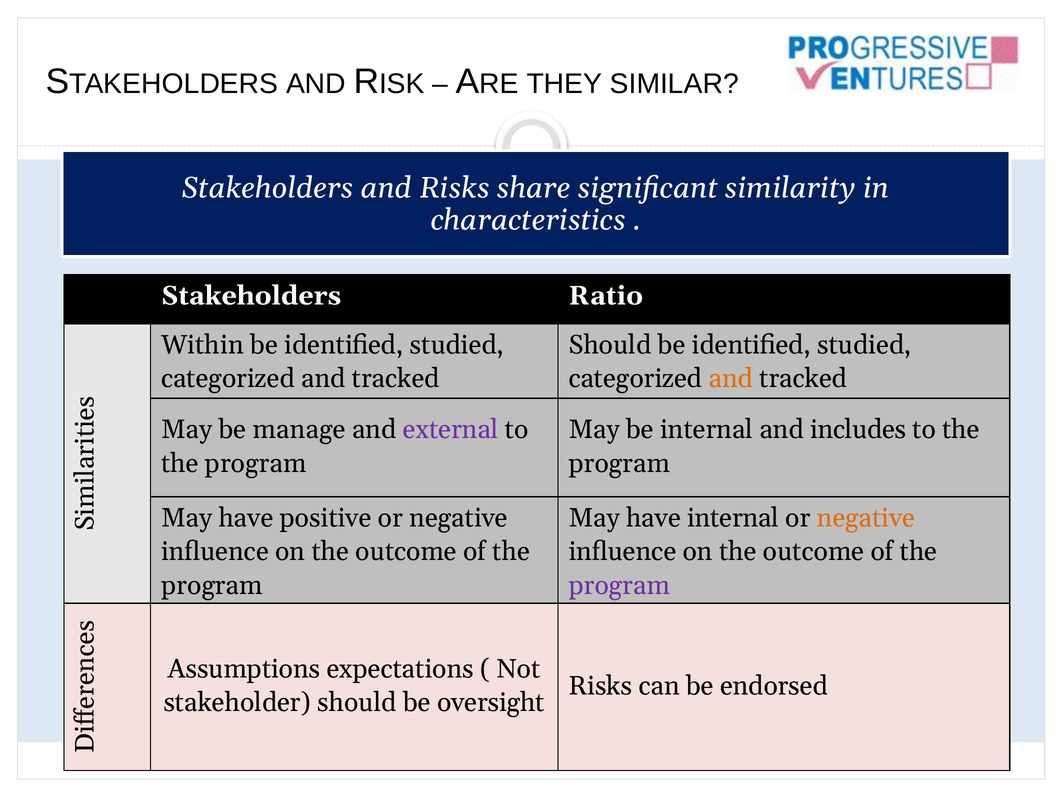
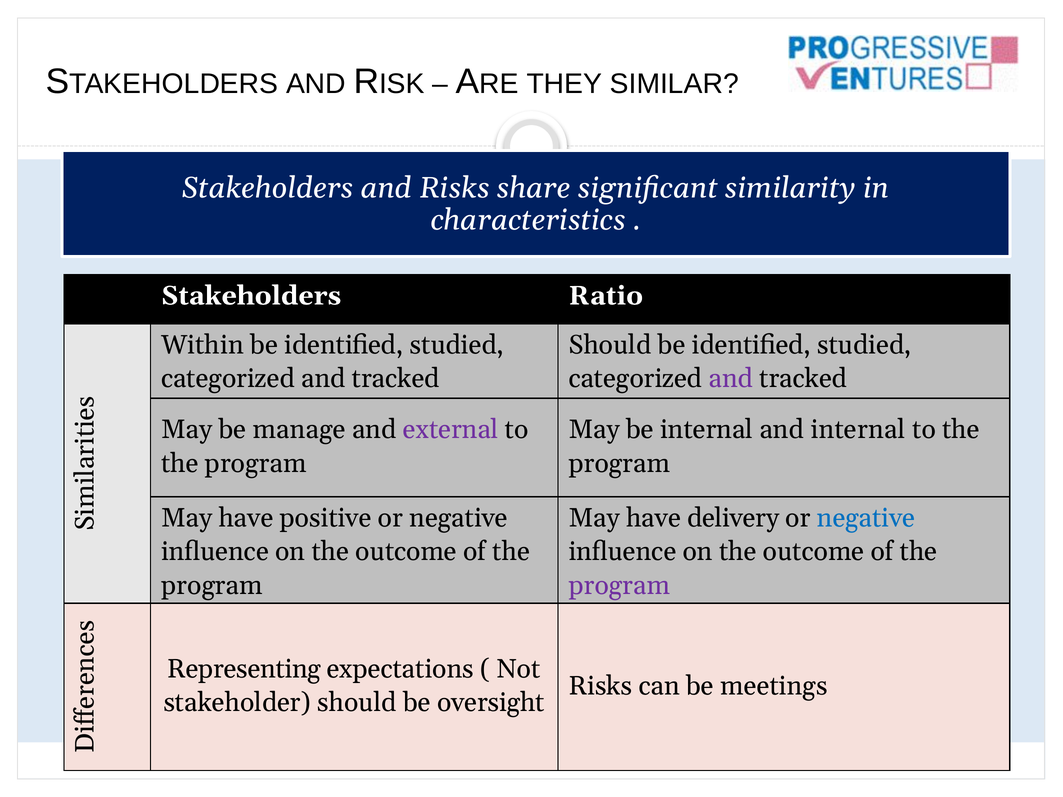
and at (731, 379) colour: orange -> purple
and includes: includes -> internal
have internal: internal -> delivery
negative at (866, 518) colour: orange -> blue
Assumptions: Assumptions -> Representing
endorsed: endorsed -> meetings
